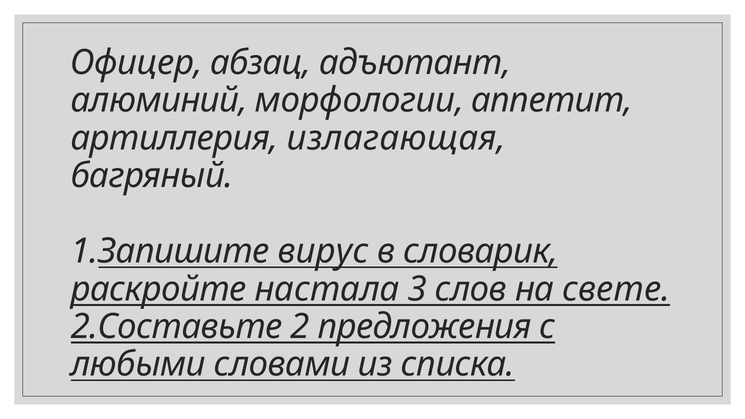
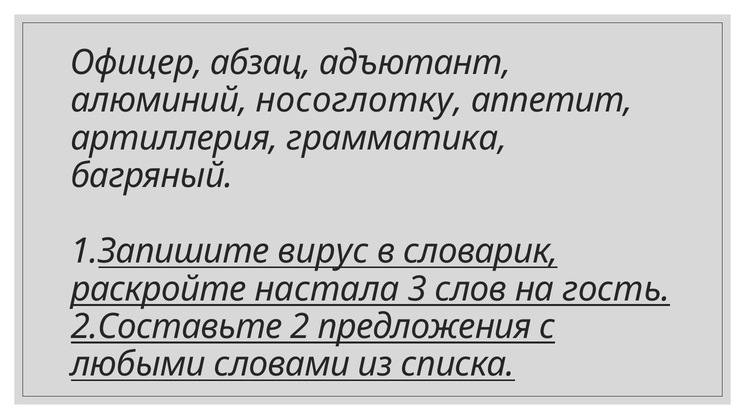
морфологии: морфологии -> носоглотку
излагающая: излагающая -> грамматика
свете: свете -> гость
